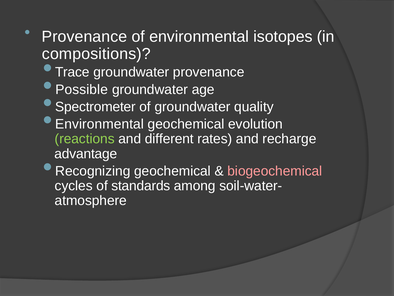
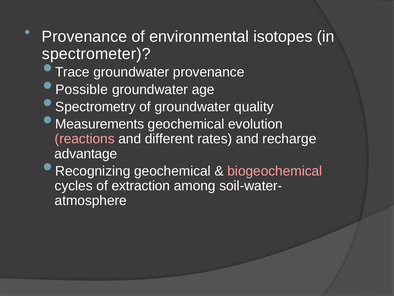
compositions: compositions -> spectrometer
Spectrometer: Spectrometer -> Spectrometry
Environmental at (100, 124): Environmental -> Measurements
reactions colour: light green -> pink
standards: standards -> extraction
